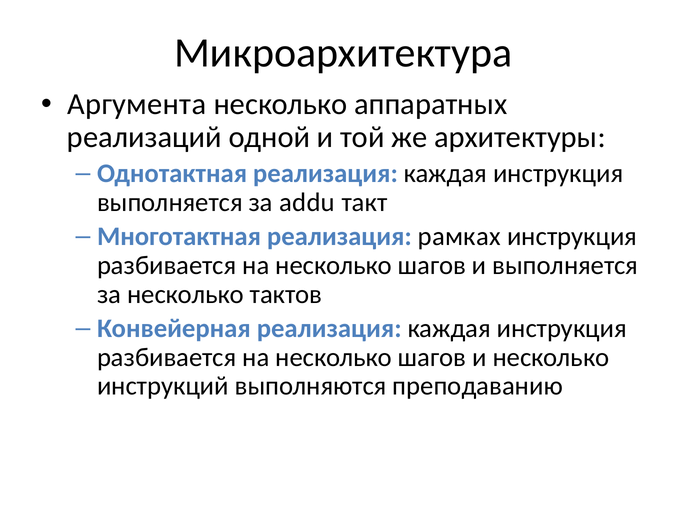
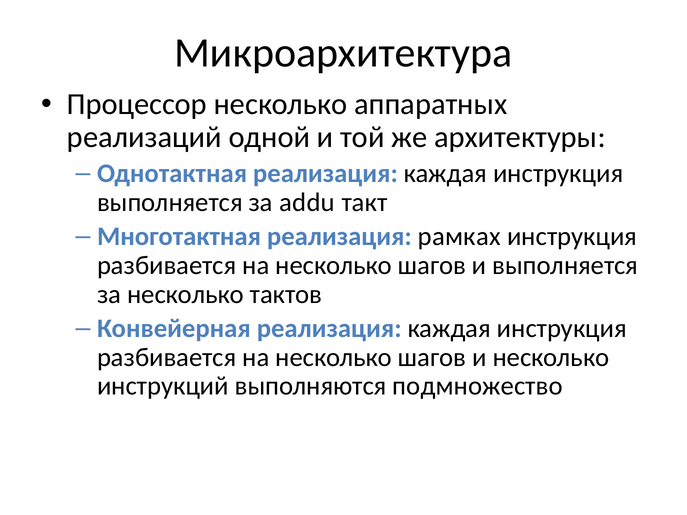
Аргумента: Аргумента -> Процессор
преподаванию: преподаванию -> подмножество
